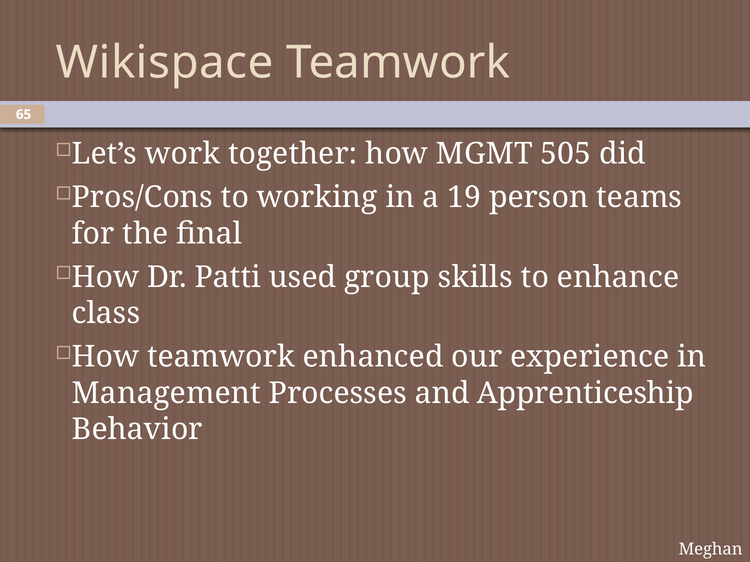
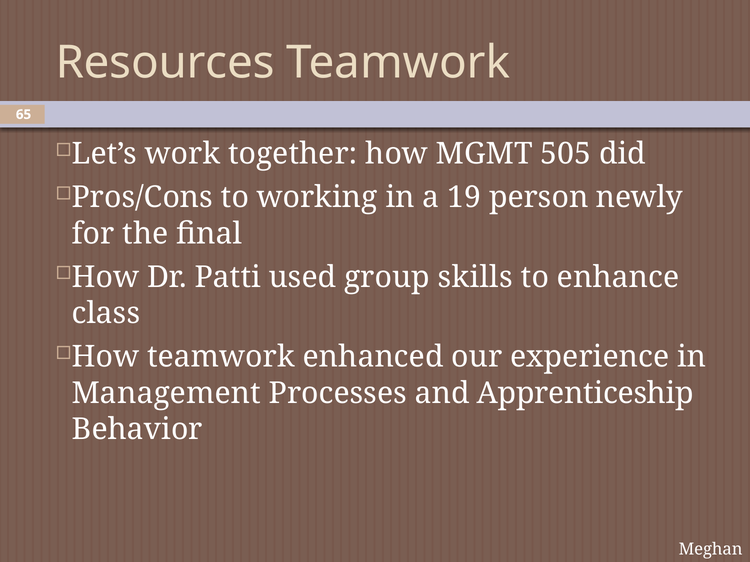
Wikispace: Wikispace -> Resources
teams: teams -> newly
